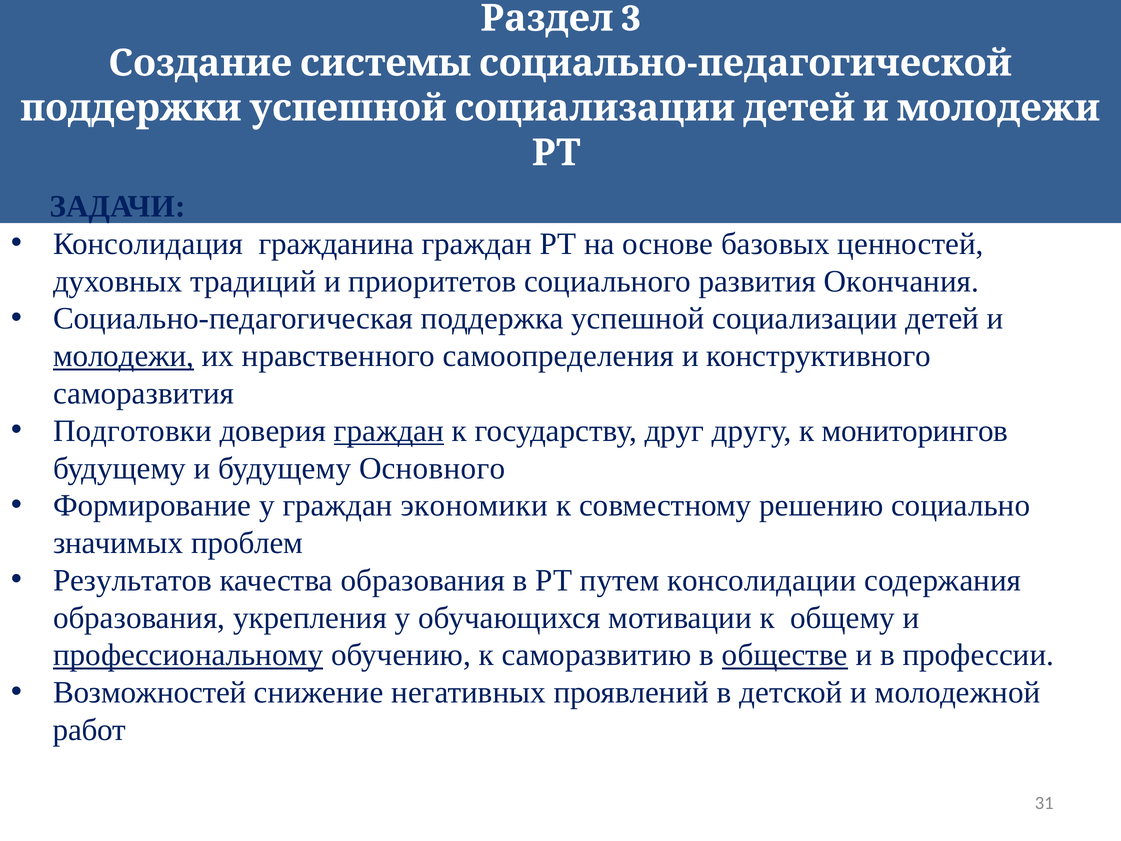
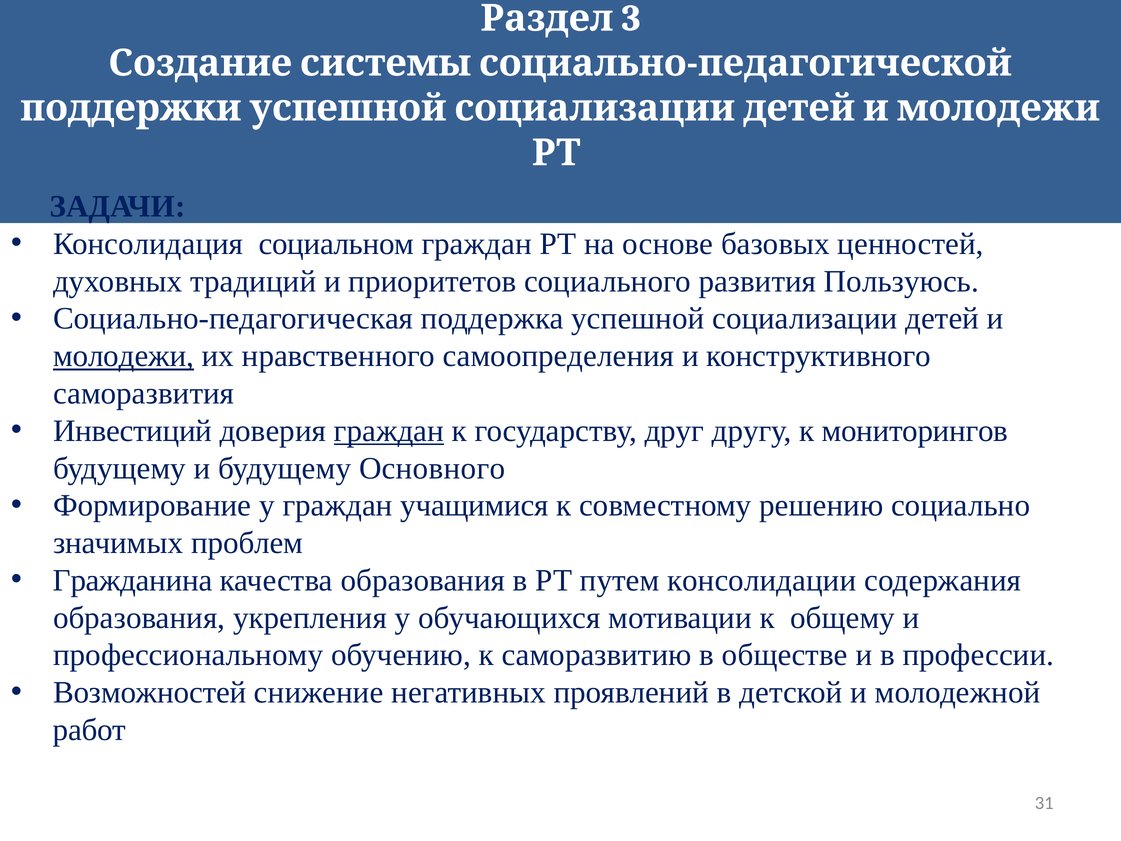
гражданина: гражданина -> социальном
Окончания: Окончания -> Пользуюсь
Подготовки: Подготовки -> Инвестиций
экономики: экономики -> учащимися
Результатов: Результатов -> Гражданина
профессиональному underline: present -> none
обществе underline: present -> none
